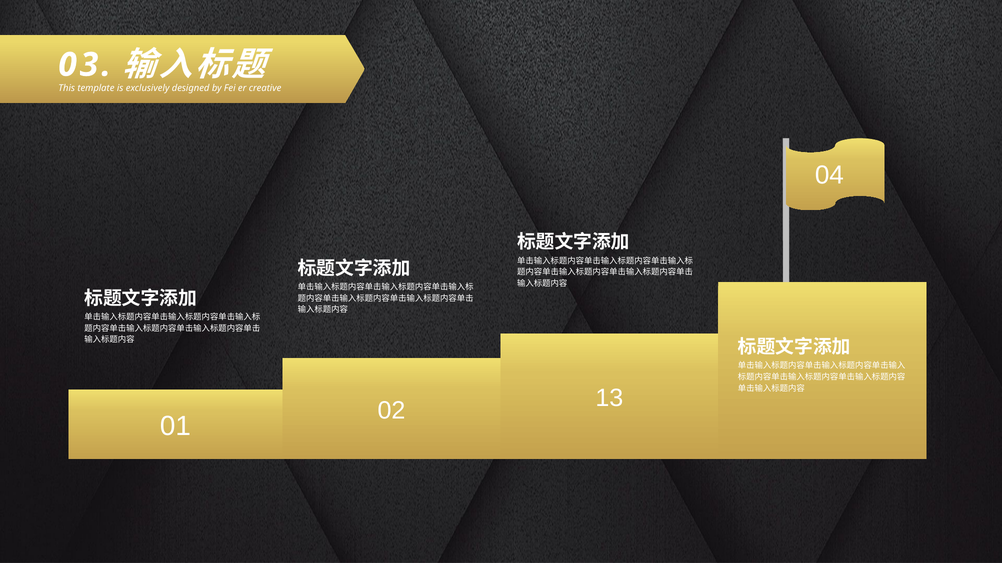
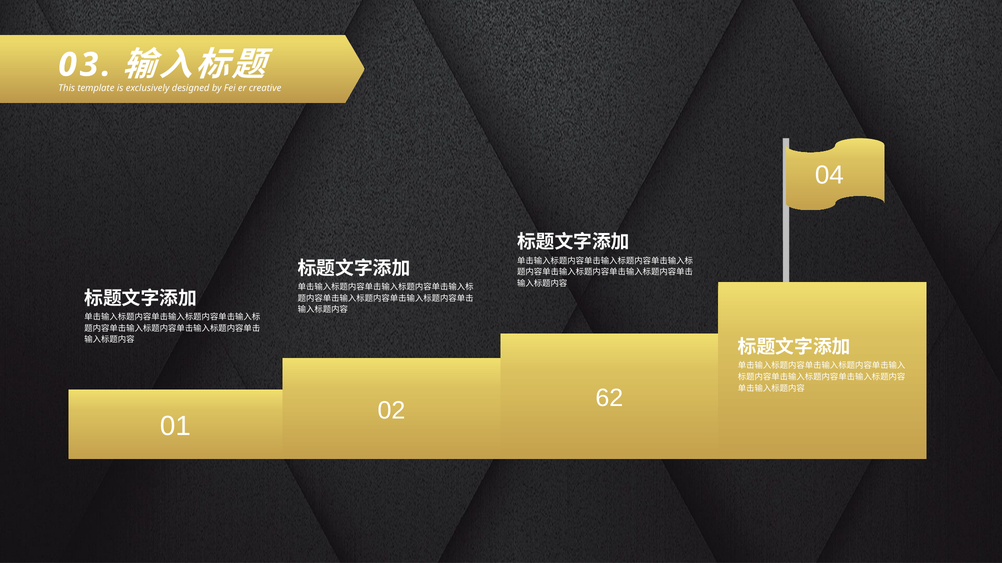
13: 13 -> 62
